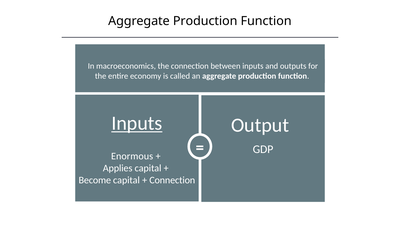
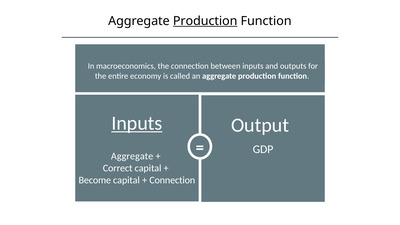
Production at (205, 21) underline: none -> present
Enormous at (132, 156): Enormous -> Aggregate
Applies: Applies -> Correct
